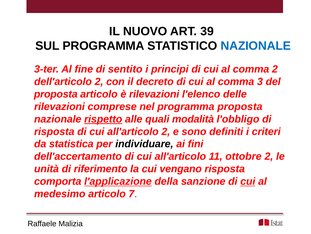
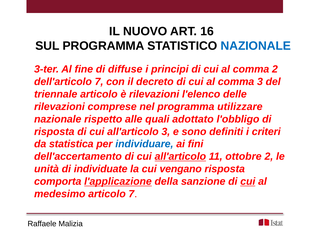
39: 39 -> 16
sentito: sentito -> diffuse
dell'articolo 2: 2 -> 7
proposta at (56, 94): proposta -> triennale
programma proposta: proposta -> utilizzare
rispetto underline: present -> none
modalità: modalità -> adottato
all'articolo 2: 2 -> 3
individuare colour: black -> blue
all'articolo at (180, 156) underline: none -> present
riferimento: riferimento -> individuate
